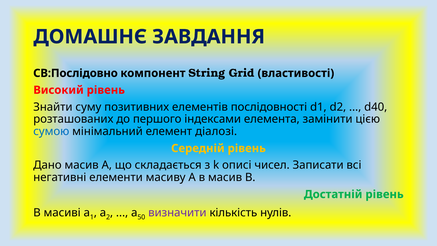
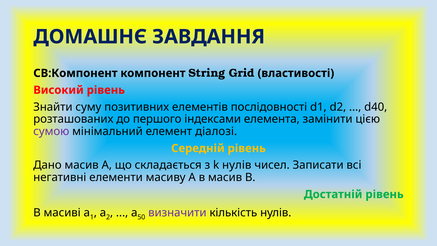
СВ:Послідовно: СВ:Послідовно -> СВ:Компонент
сумою colour: blue -> purple
k описі: описі -> нулів
